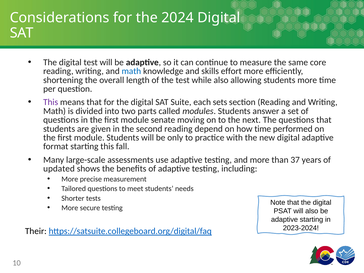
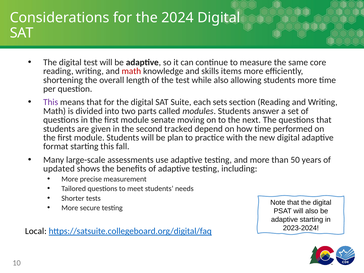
math at (131, 71) colour: blue -> red
effort: effort -> items
second reading: reading -> tracked
only: only -> plan
37: 37 -> 50
Their: Their -> Local
